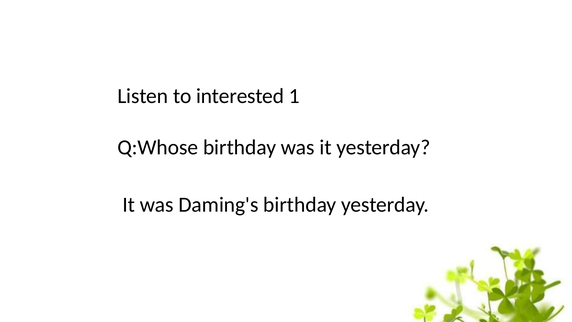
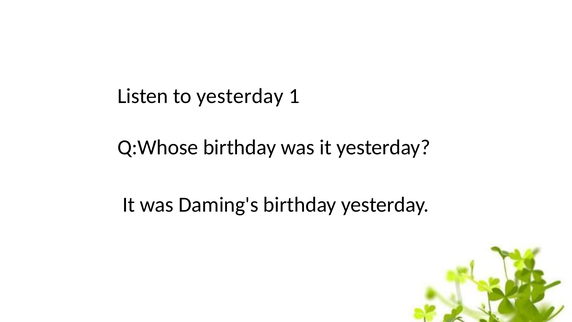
to interested: interested -> yesterday
